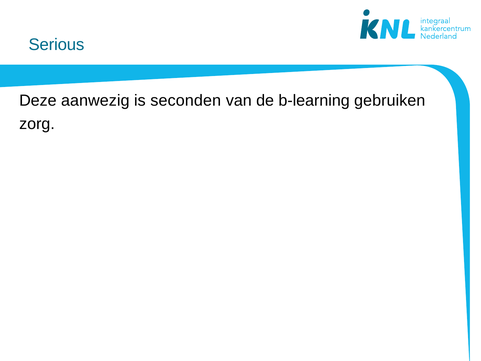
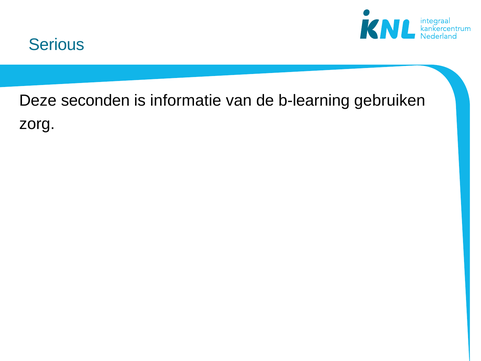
aanwezig: aanwezig -> seconden
seconden: seconden -> informatie
